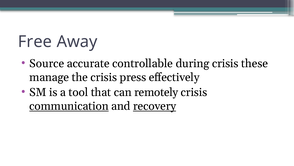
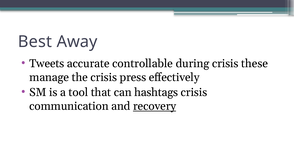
Free: Free -> Best
Source: Source -> Tweets
remotely: remotely -> hashtags
communication underline: present -> none
